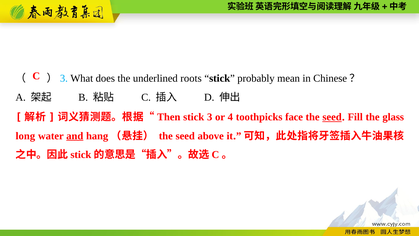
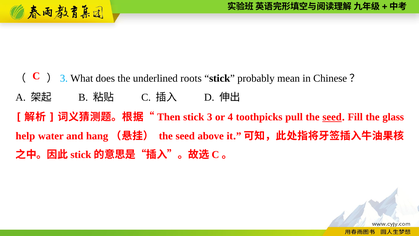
face: face -> pull
long: long -> help
and underline: present -> none
